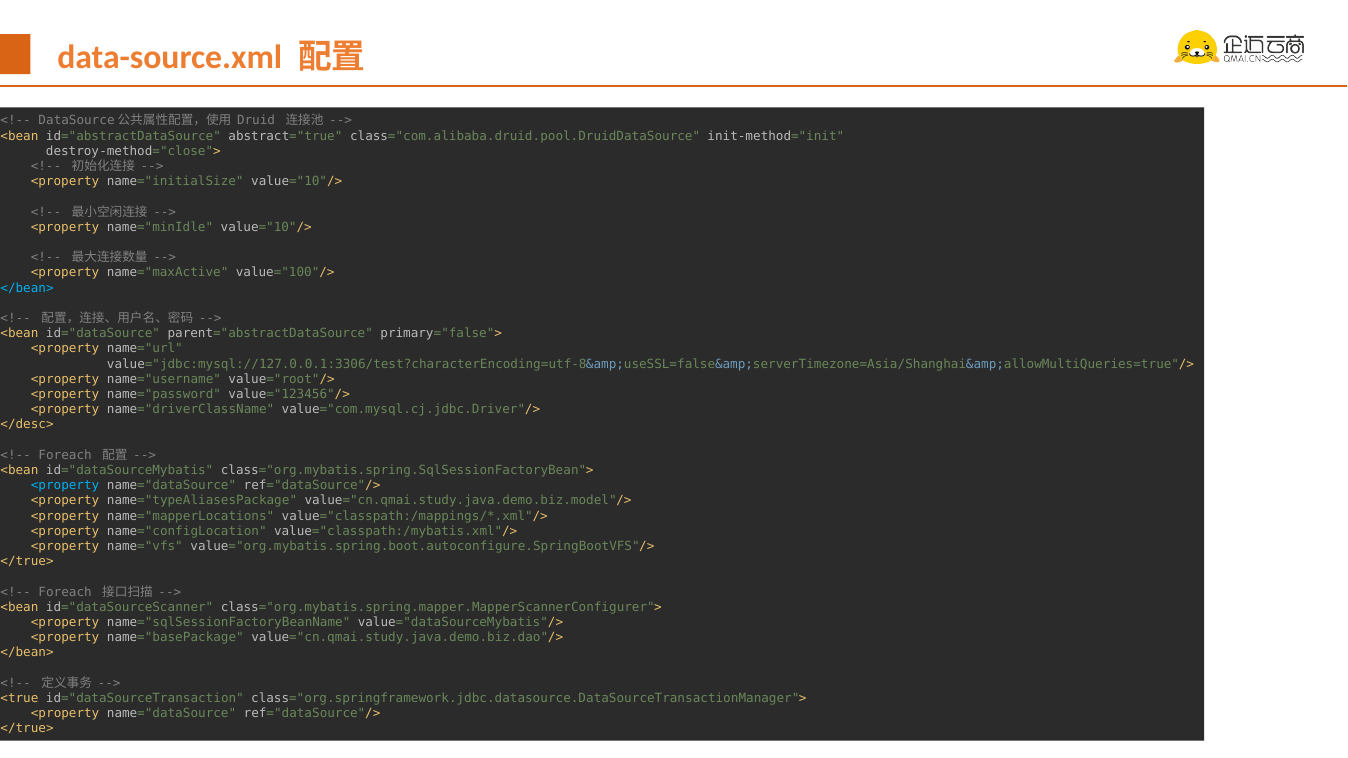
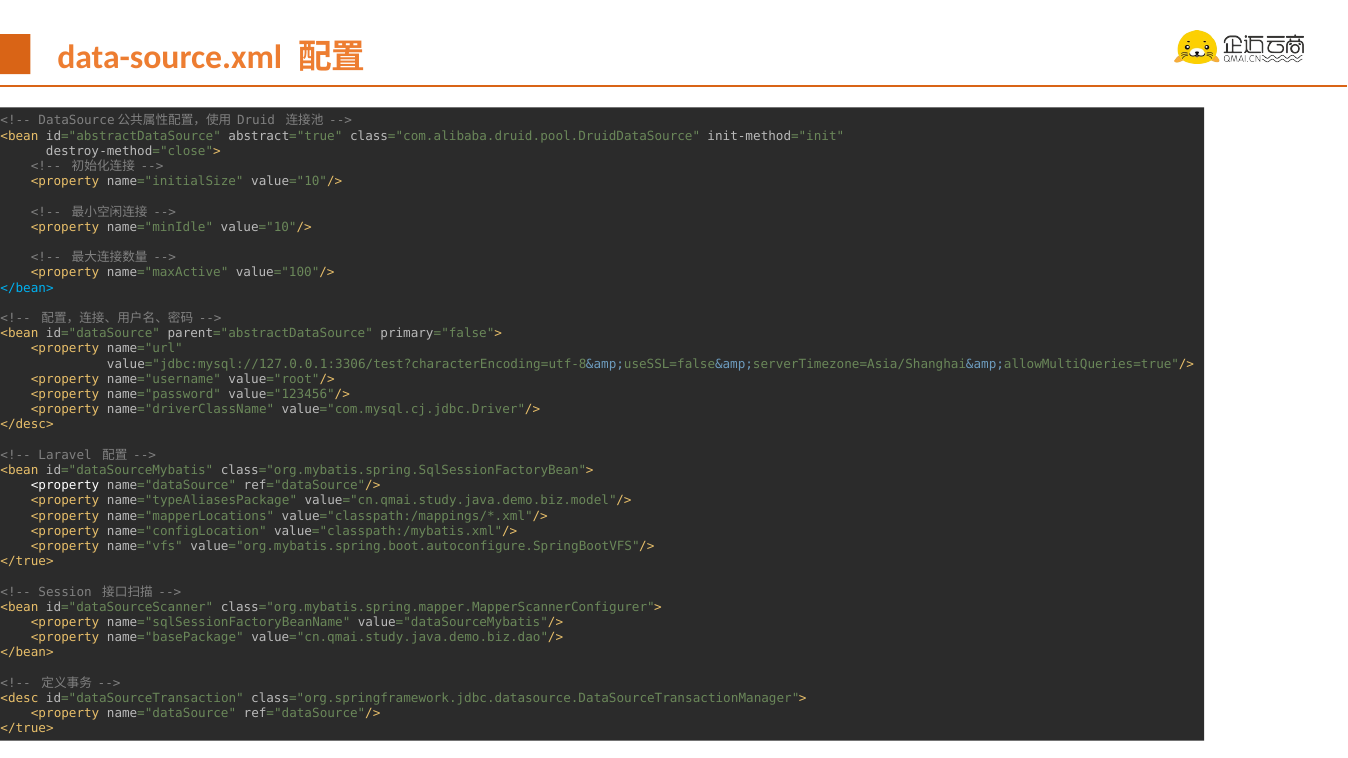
Foreach at (65, 455): Foreach -> Laravel
<property at (65, 486) colour: light blue -> white
Foreach at (65, 592): Foreach -> Session
<true: <true -> <desc
